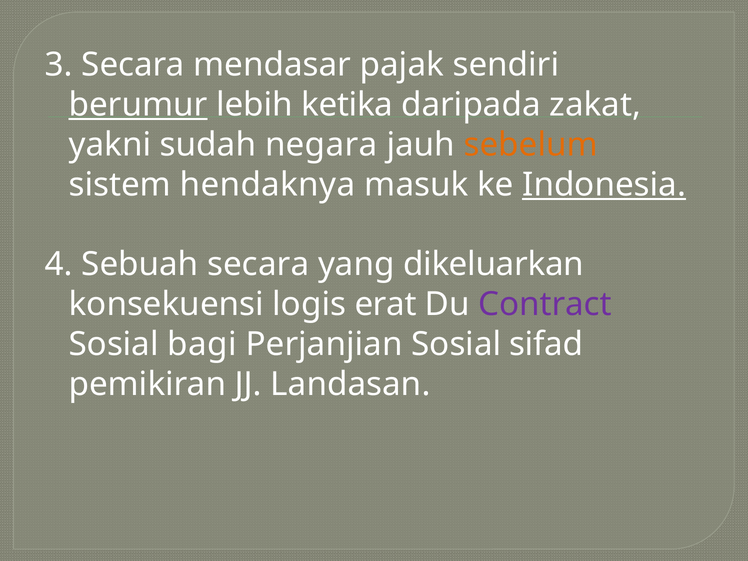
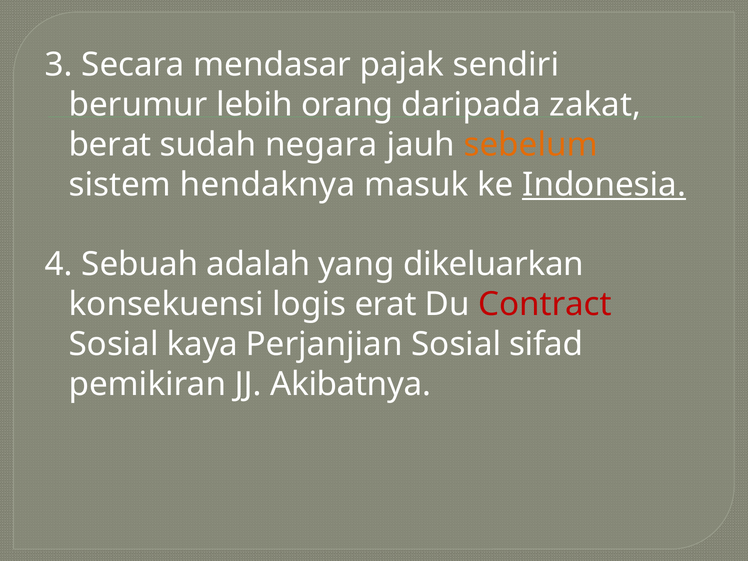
berumur underline: present -> none
ketika: ketika -> orang
yakni: yakni -> berat
Sebuah secara: secara -> adalah
Contract colour: purple -> red
bagi: bagi -> kaya
Landasan: Landasan -> Akibatnya
